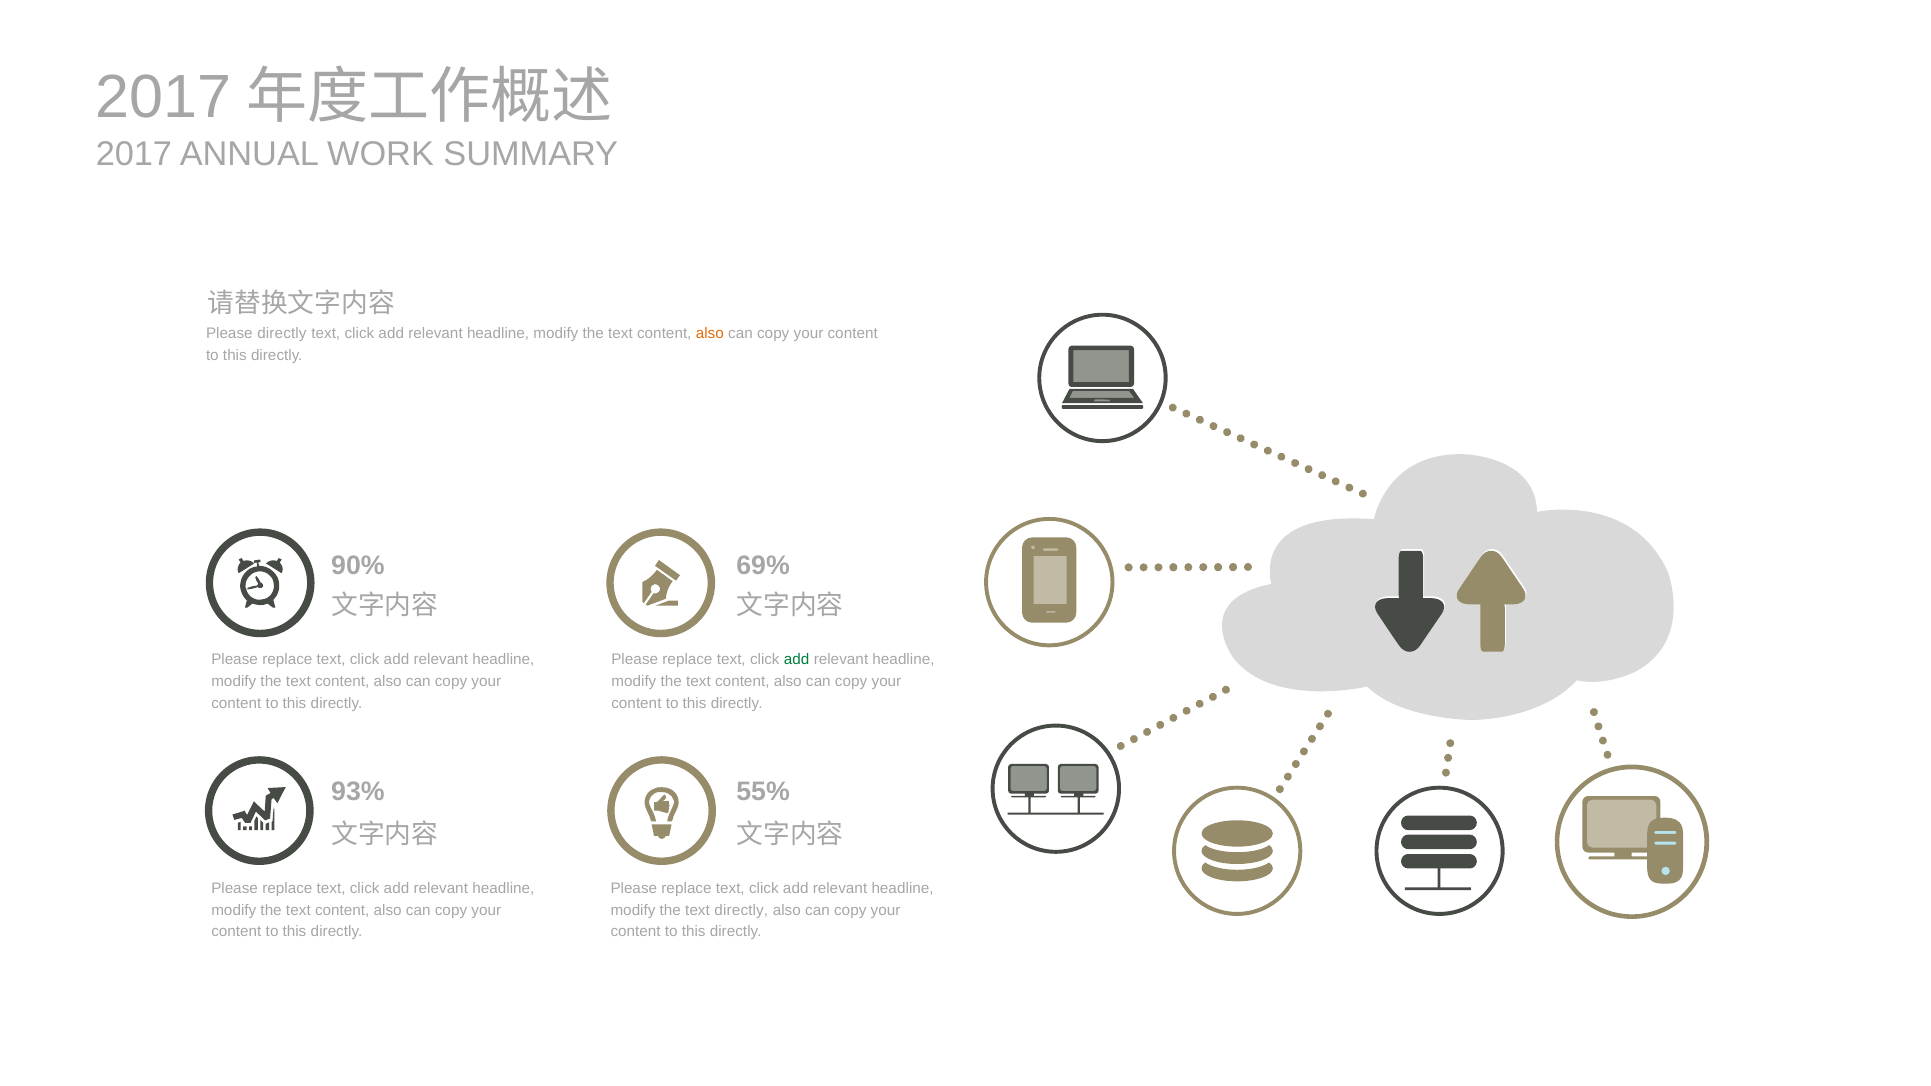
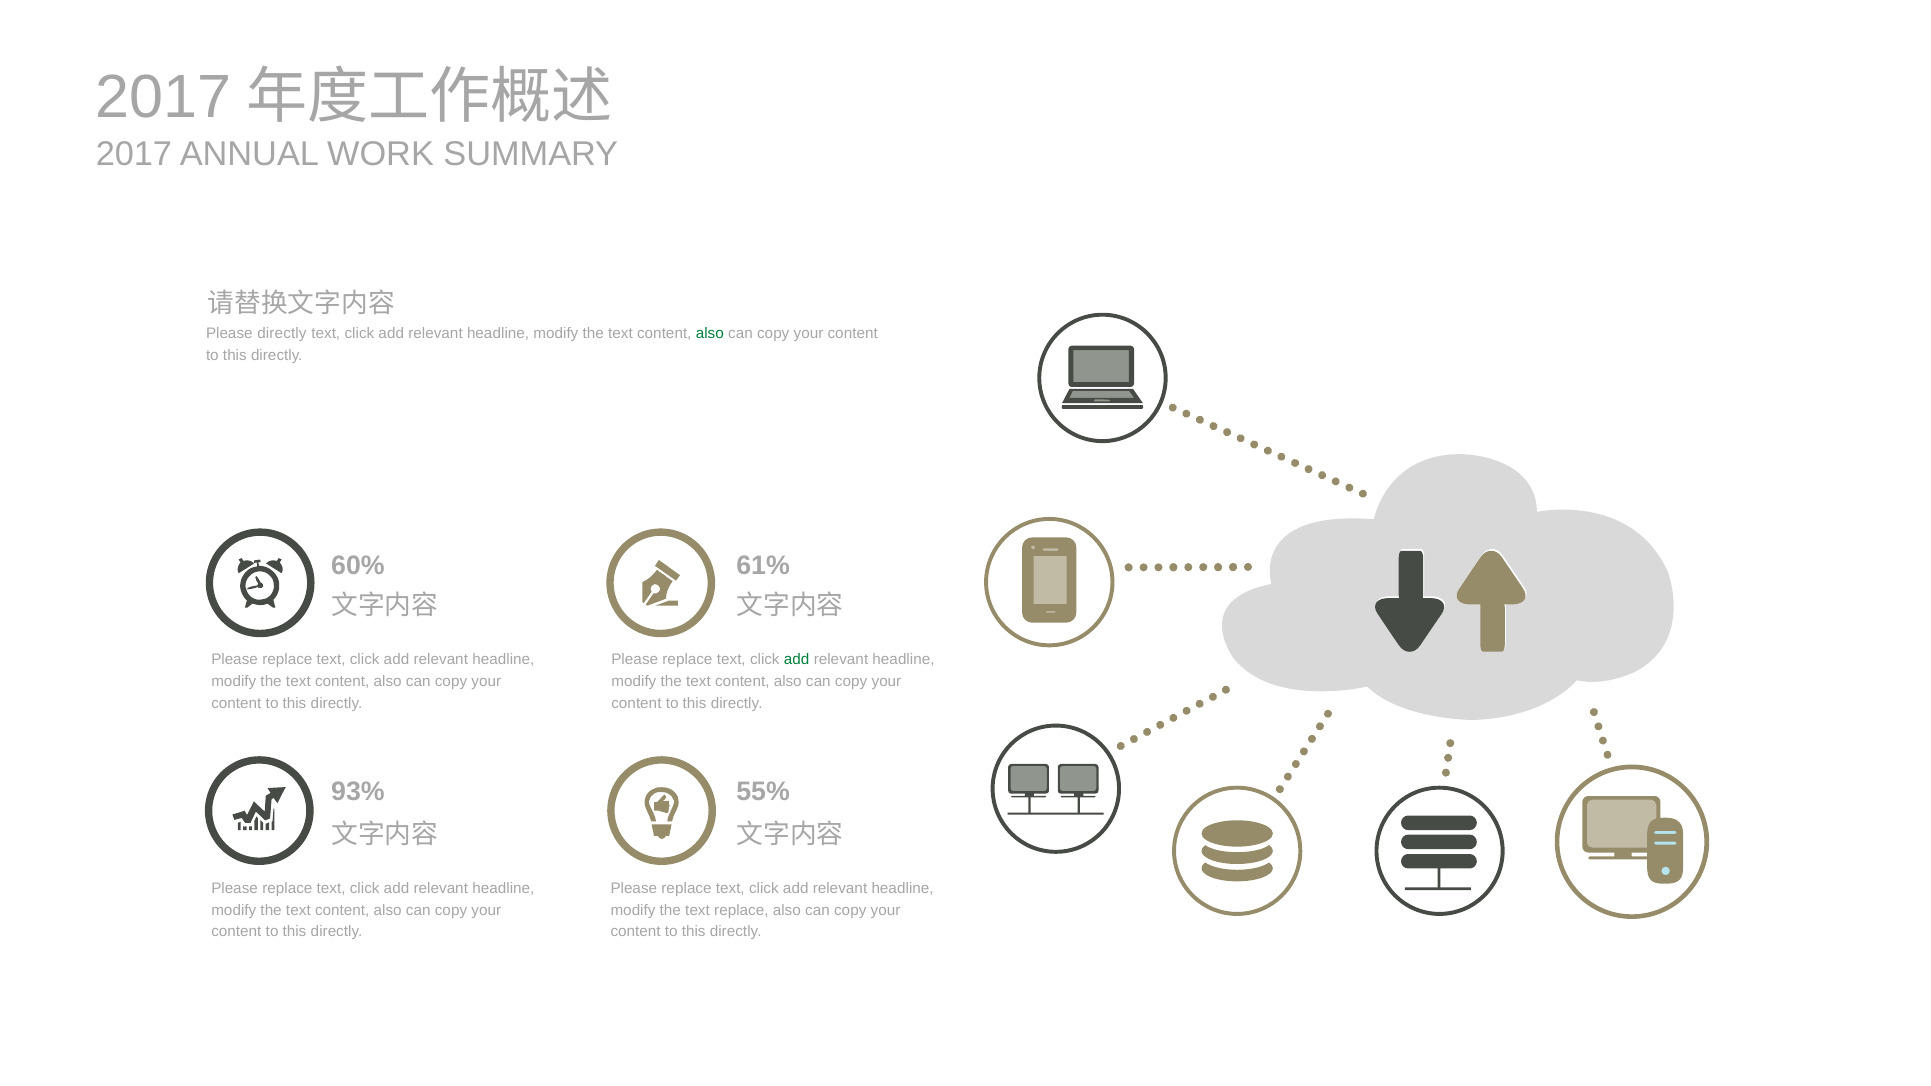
also at (710, 333) colour: orange -> green
90%: 90% -> 60%
69%: 69% -> 61%
text directly: directly -> replace
